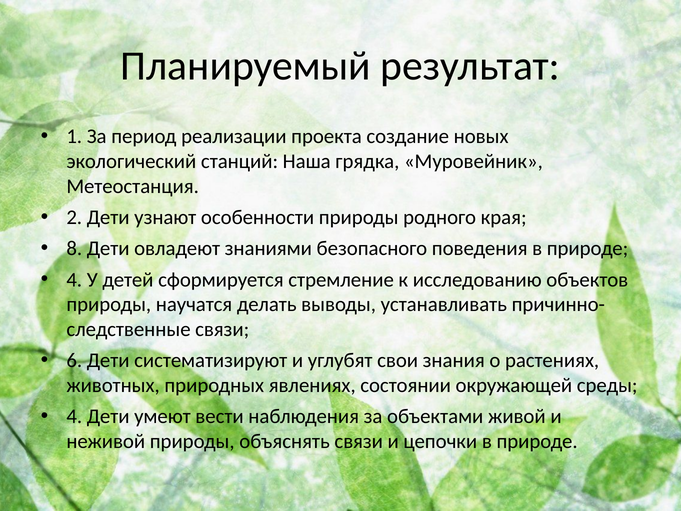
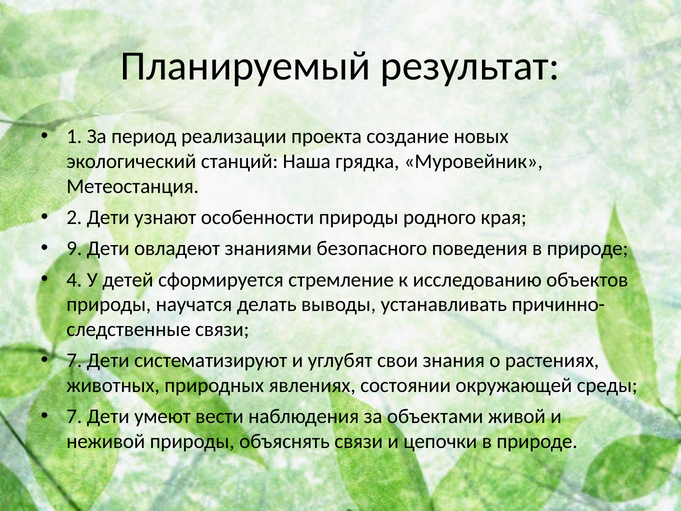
8: 8 -> 9
6 at (74, 360): 6 -> 7
4 at (74, 416): 4 -> 7
